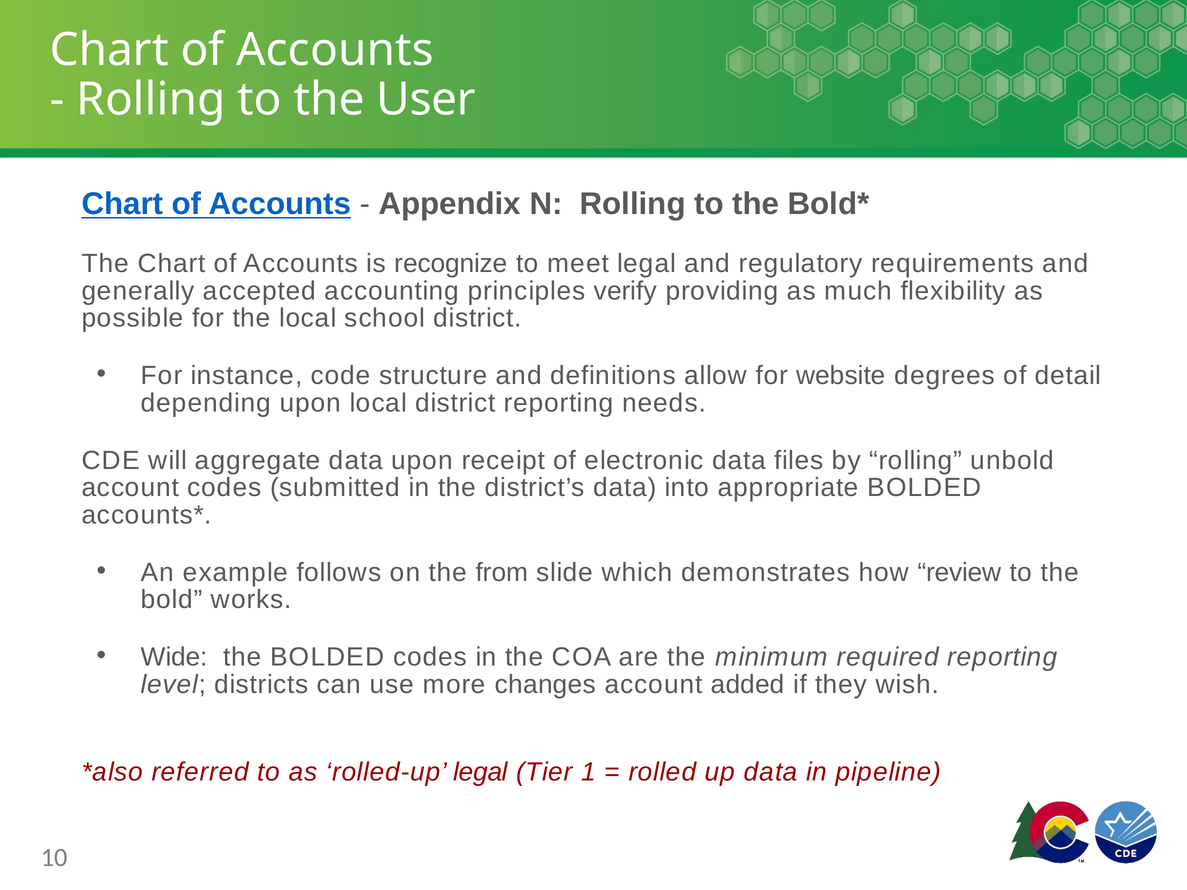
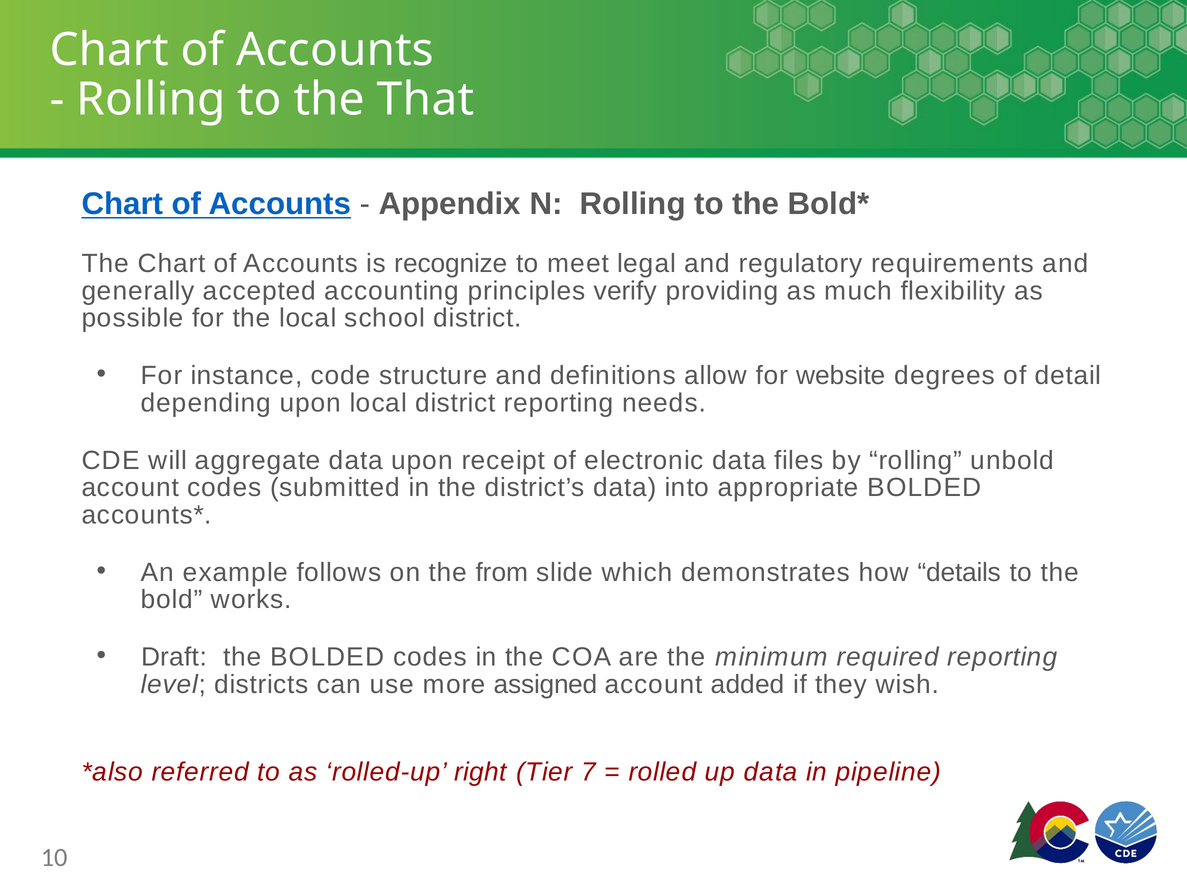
User: User -> That
review: review -> details
Wide: Wide -> Draft
changes: changes -> assigned
rolled-up legal: legal -> right
1: 1 -> 7
